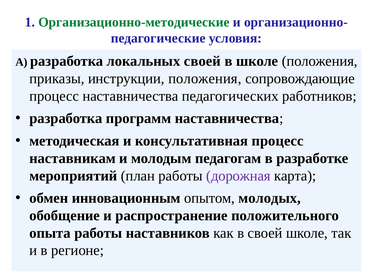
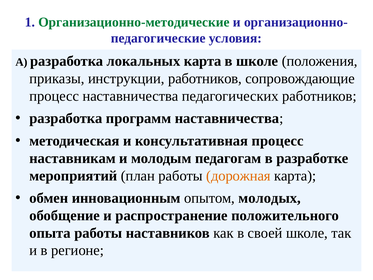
локальных своей: своей -> карта
инструкции положения: положения -> работников
дорожная colour: purple -> orange
